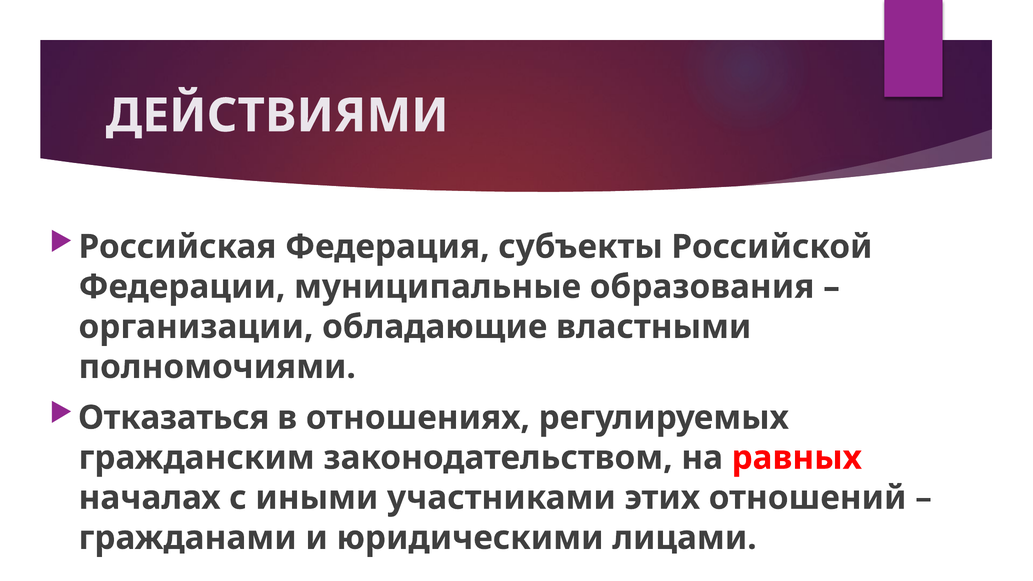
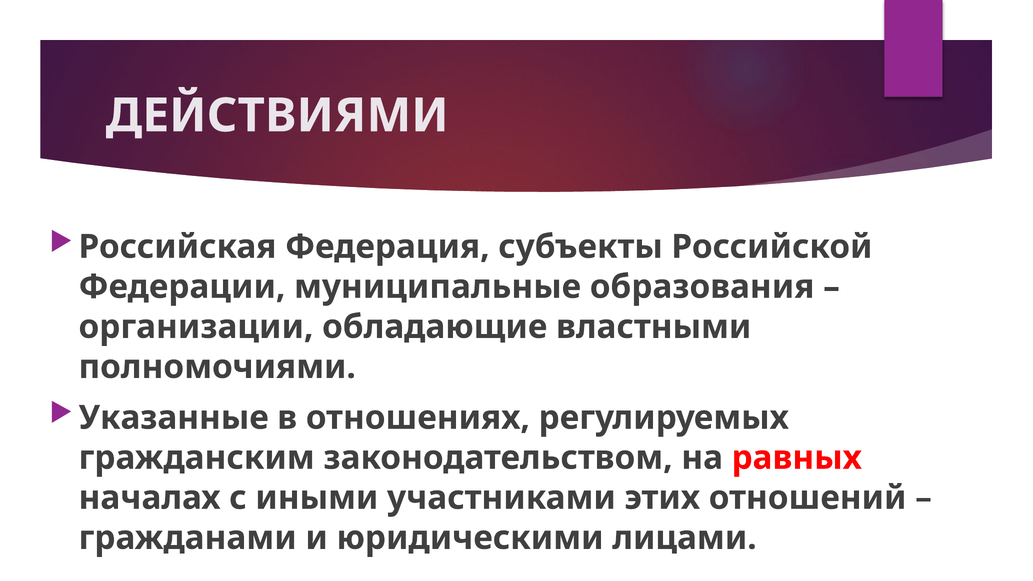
Отказаться: Отказаться -> Указанные
